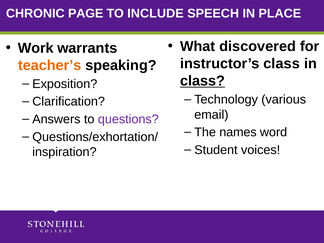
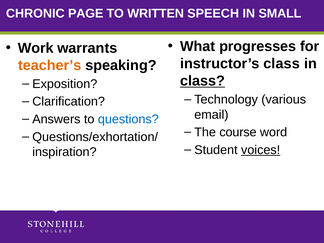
INCLUDE: INCLUDE -> WRITTEN
PLACE: PLACE -> SMALL
discovered: discovered -> progresses
questions colour: purple -> blue
names: names -> course
voices underline: none -> present
